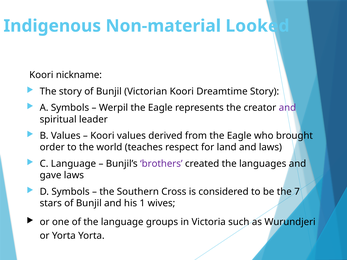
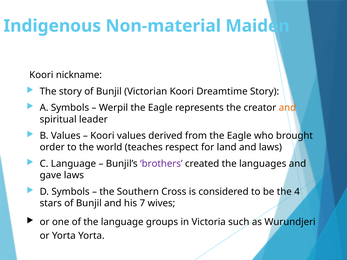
Looked: Looked -> Maiden
and at (287, 108) colour: purple -> orange
7: 7 -> 4
1: 1 -> 7
